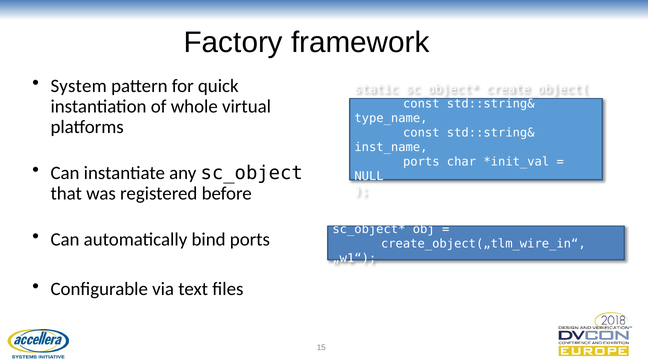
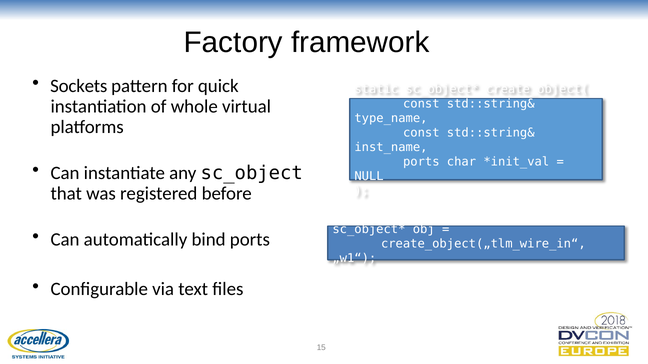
System: System -> Sockets
